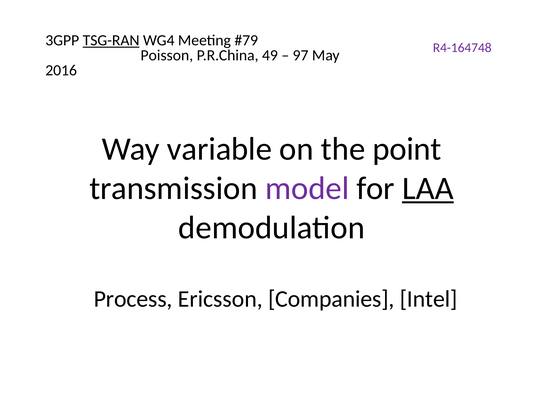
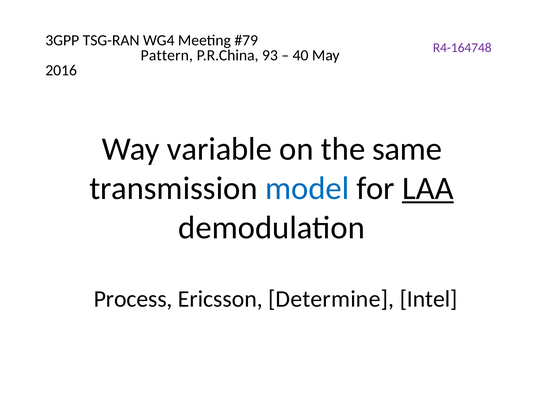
TSG-RAN underline: present -> none
Poisson: Poisson -> Pattern
49: 49 -> 93
97: 97 -> 40
point: point -> same
model colour: purple -> blue
Companies: Companies -> Determine
